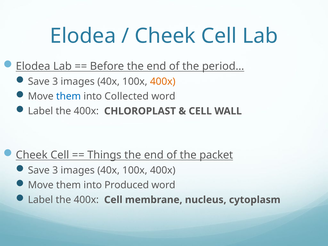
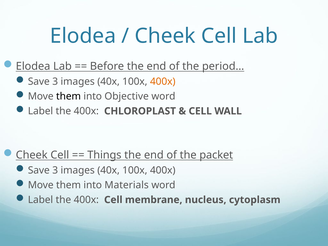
them at (68, 96) colour: blue -> black
Collected: Collected -> Objective
Produced: Produced -> Materials
